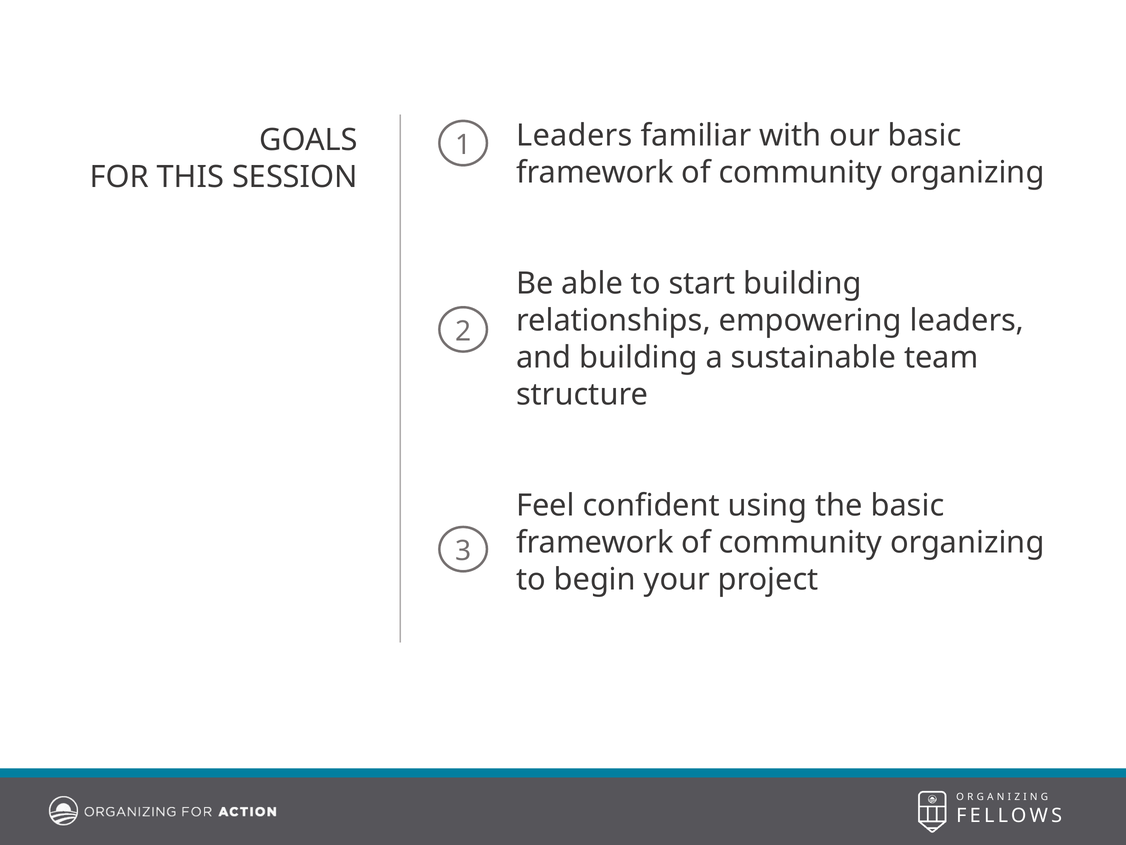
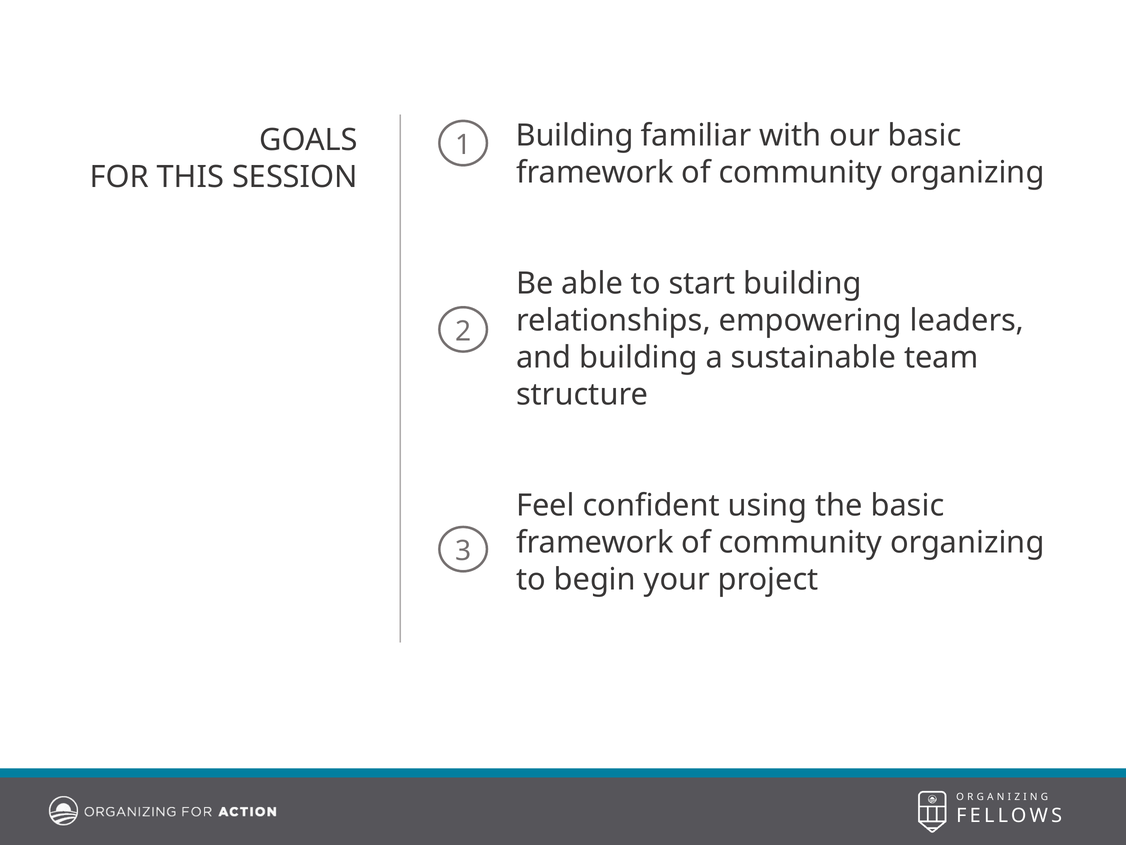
Leaders at (574, 136): Leaders -> Building
